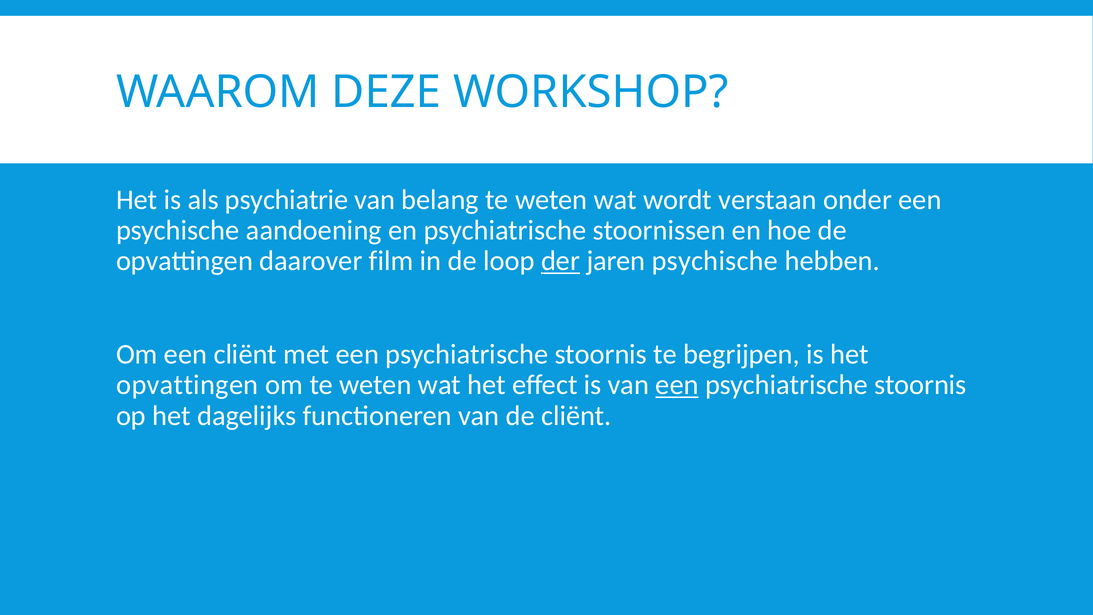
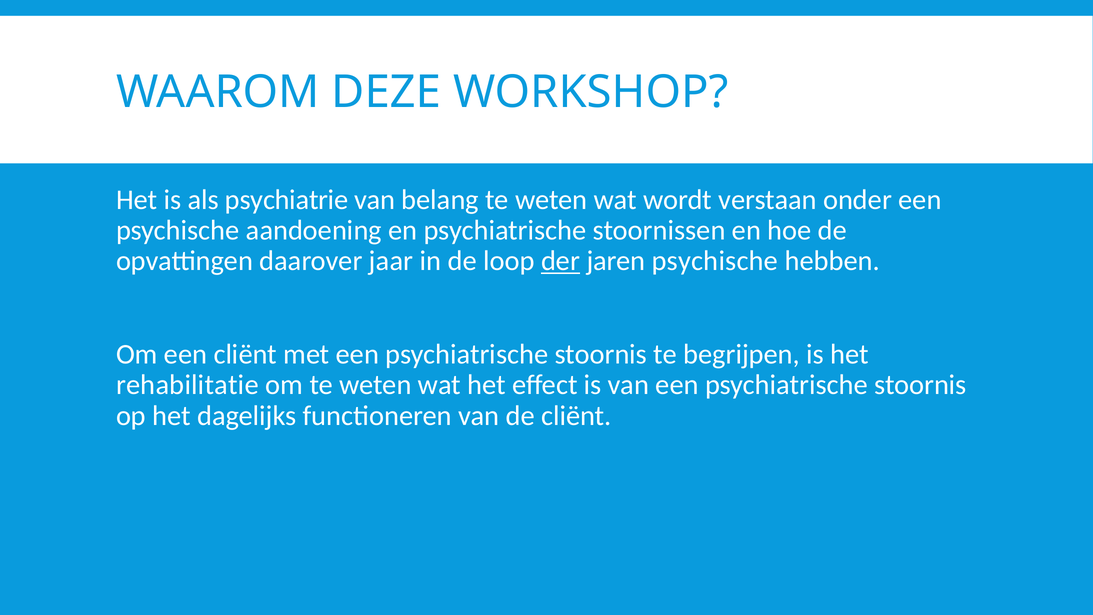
film: film -> jaar
opvattingen at (187, 385): opvattingen -> rehabilitatie
een at (677, 385) underline: present -> none
